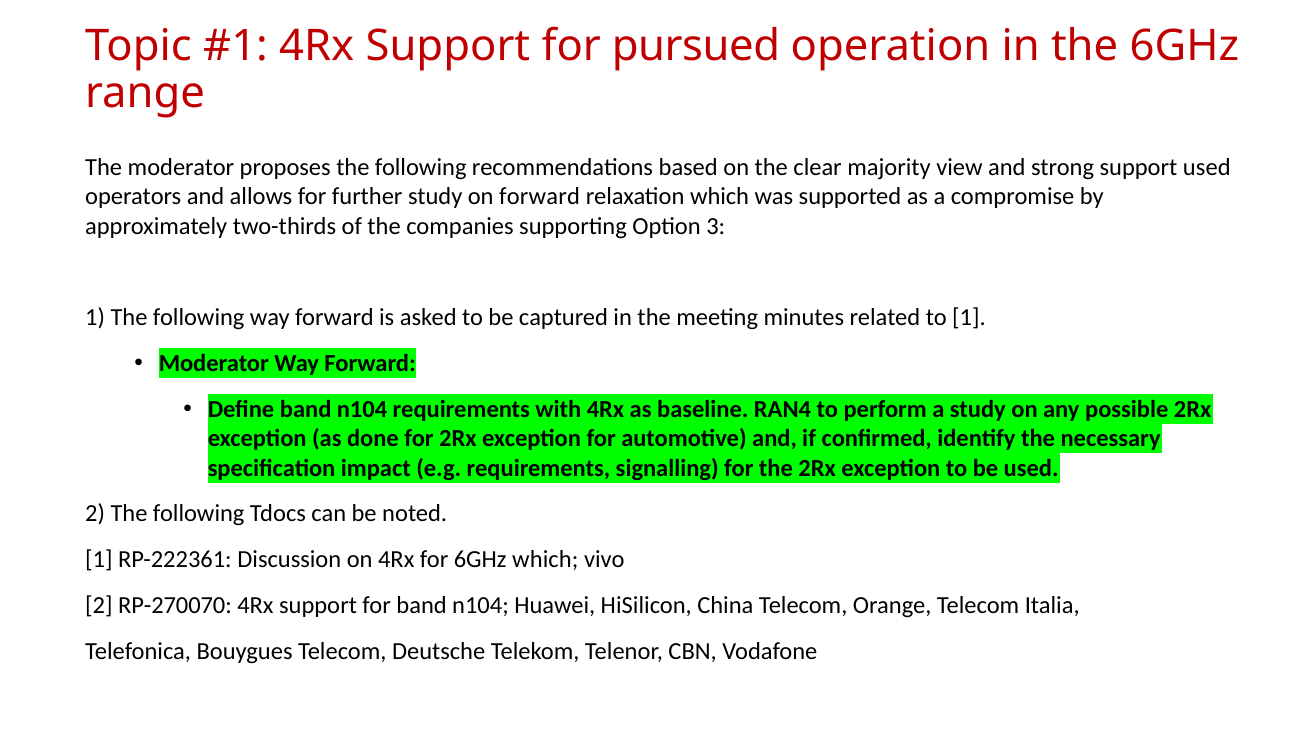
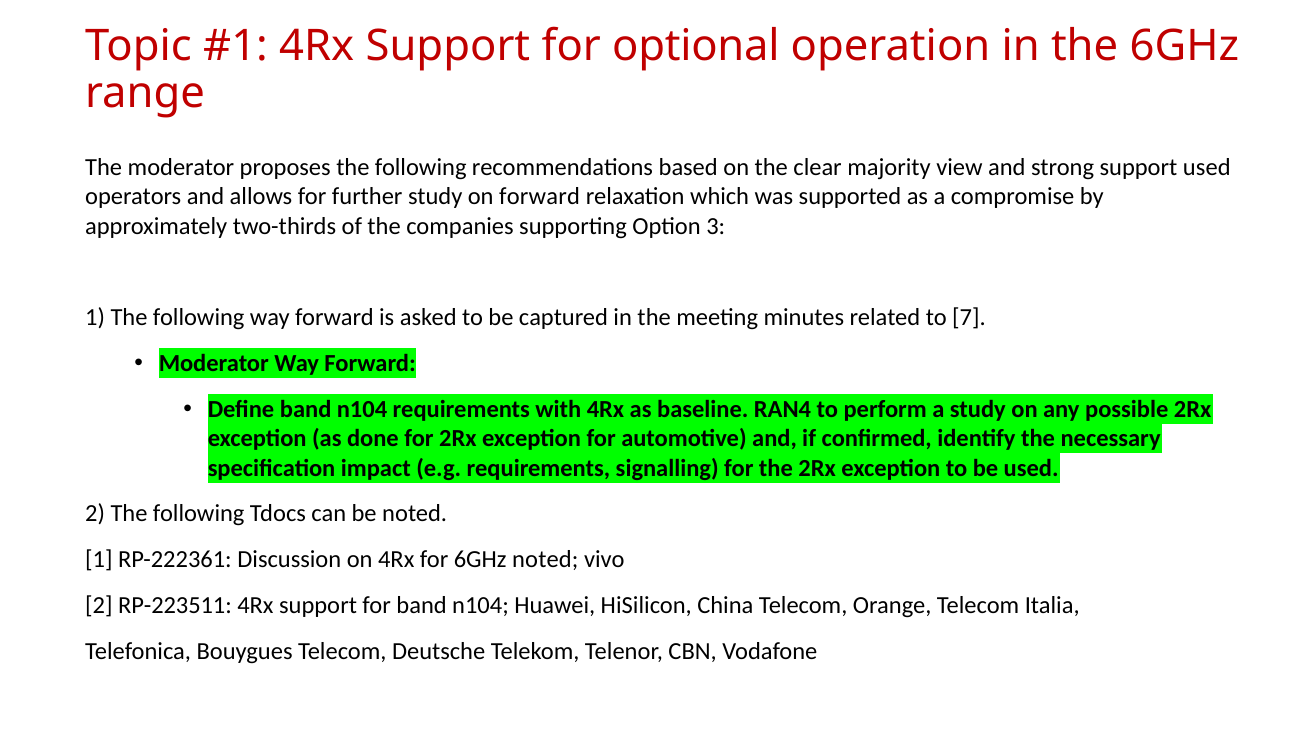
pursued: pursued -> optional
to 1: 1 -> 7
6GHz which: which -> noted
RP-270070: RP-270070 -> RP-223511
